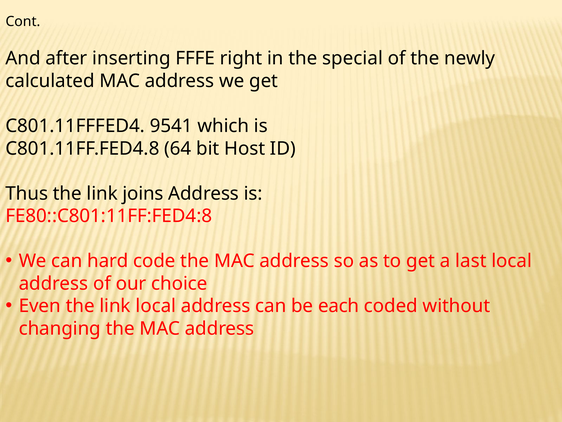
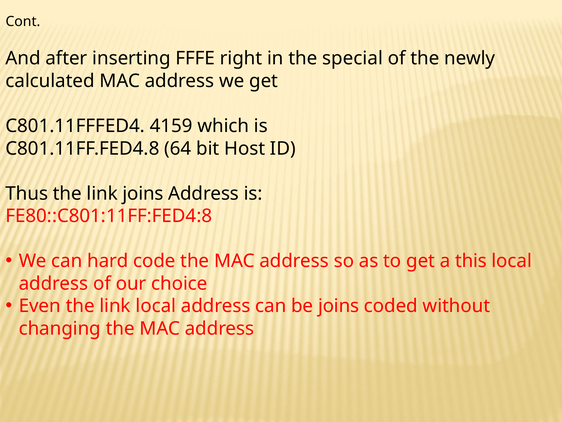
9541: 9541 -> 4159
last: last -> this
be each: each -> joins
